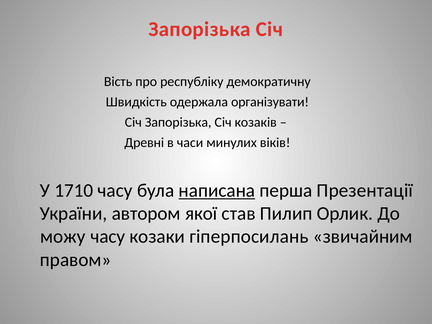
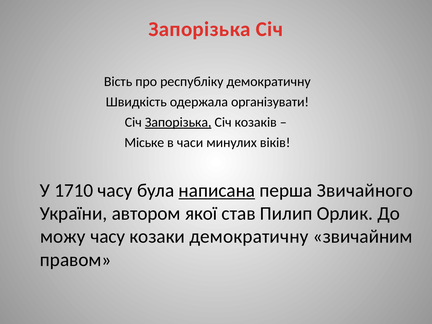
Запорізька at (178, 122) underline: none -> present
Древні: Древні -> Міське
Презентації: Презентації -> Звичайного
козаки гіперпосилань: гіперпосилань -> демократичну
